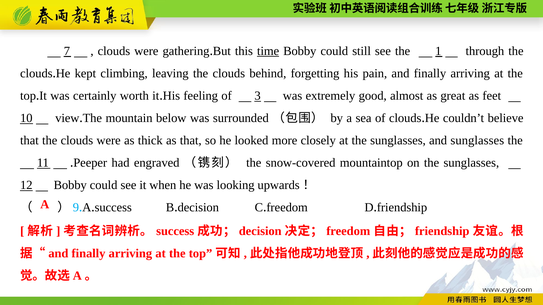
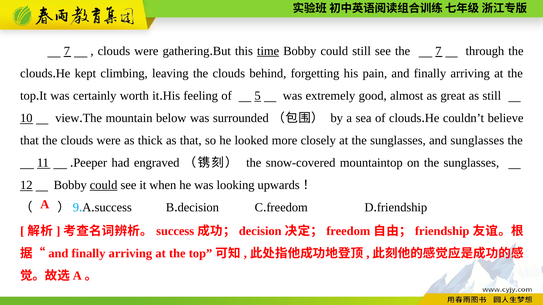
the 1: 1 -> 7
3: 3 -> 5
as feet: feet -> still
could at (104, 185) underline: none -> present
